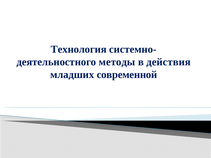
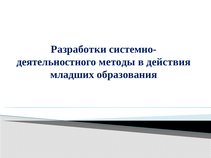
Технология: Технология -> Разработки
современной: современной -> образования
